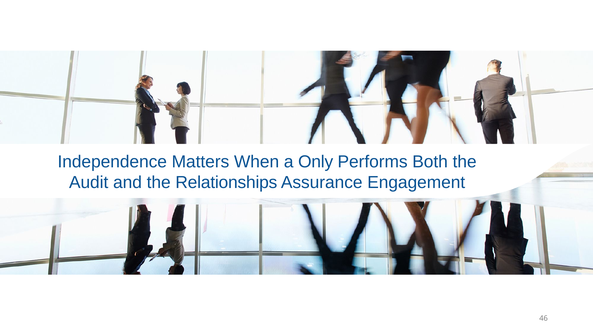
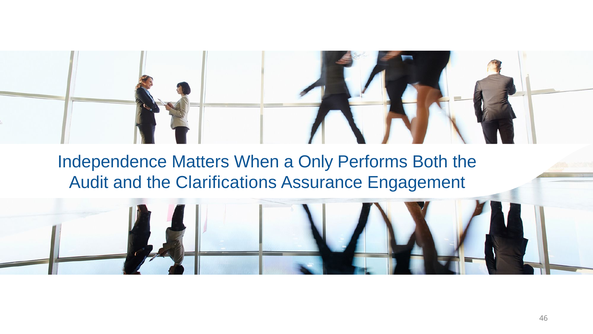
Relationships: Relationships -> Clarifications
